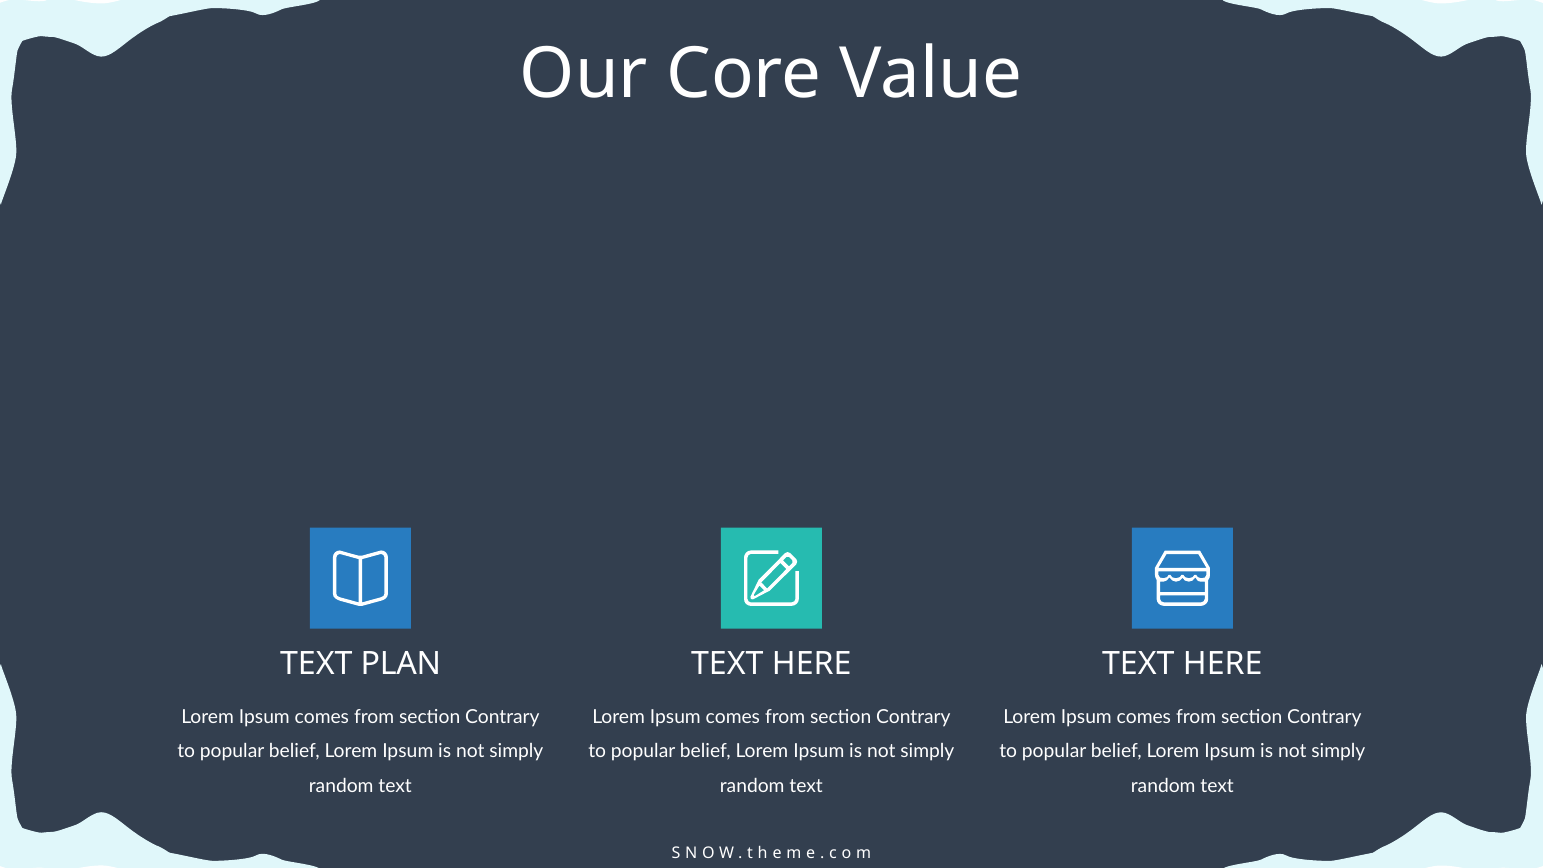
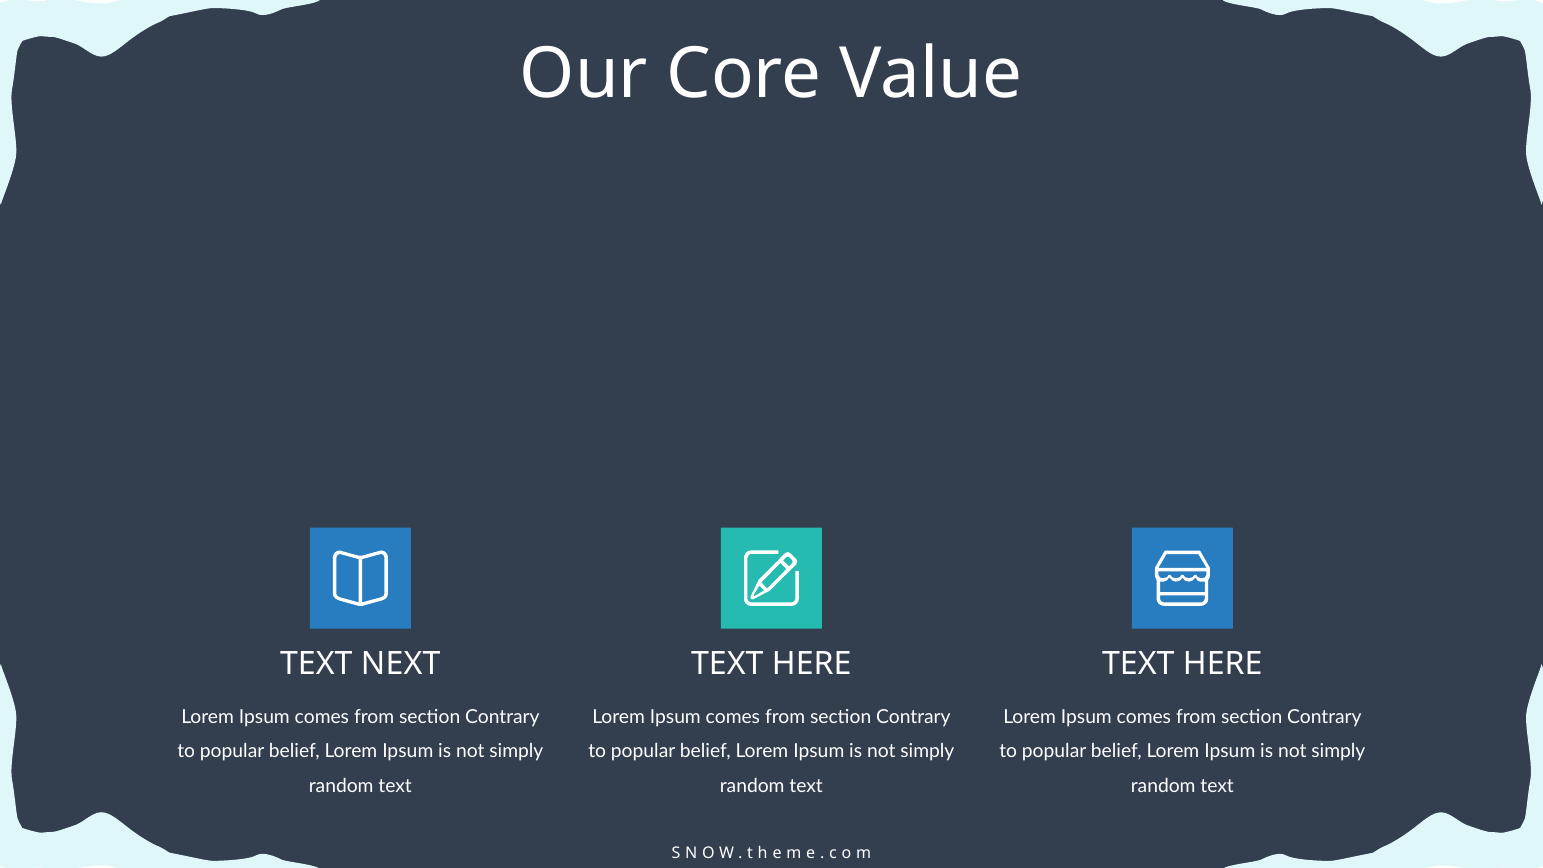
PLAN: PLAN -> NEXT
